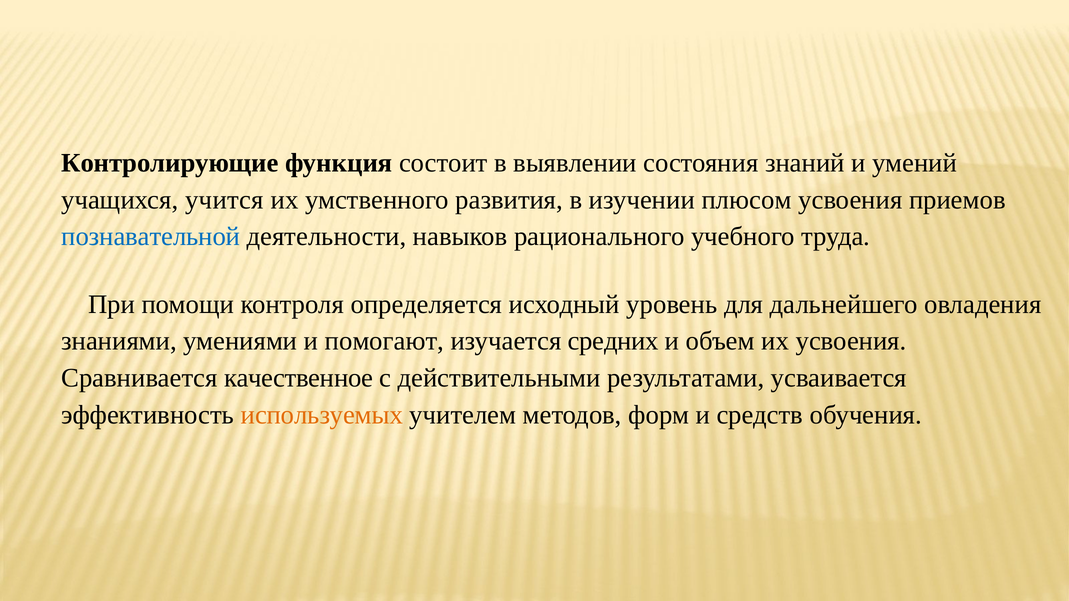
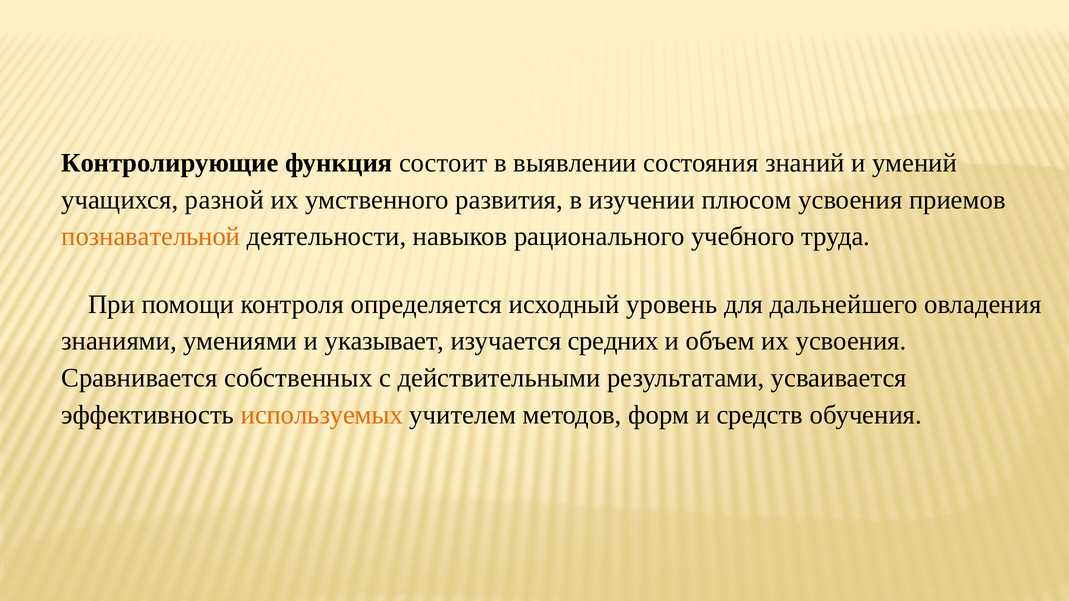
учится: учится -> разной
познавательной colour: blue -> orange
помогают: помогают -> указывает
качественное: качественное -> собственных
